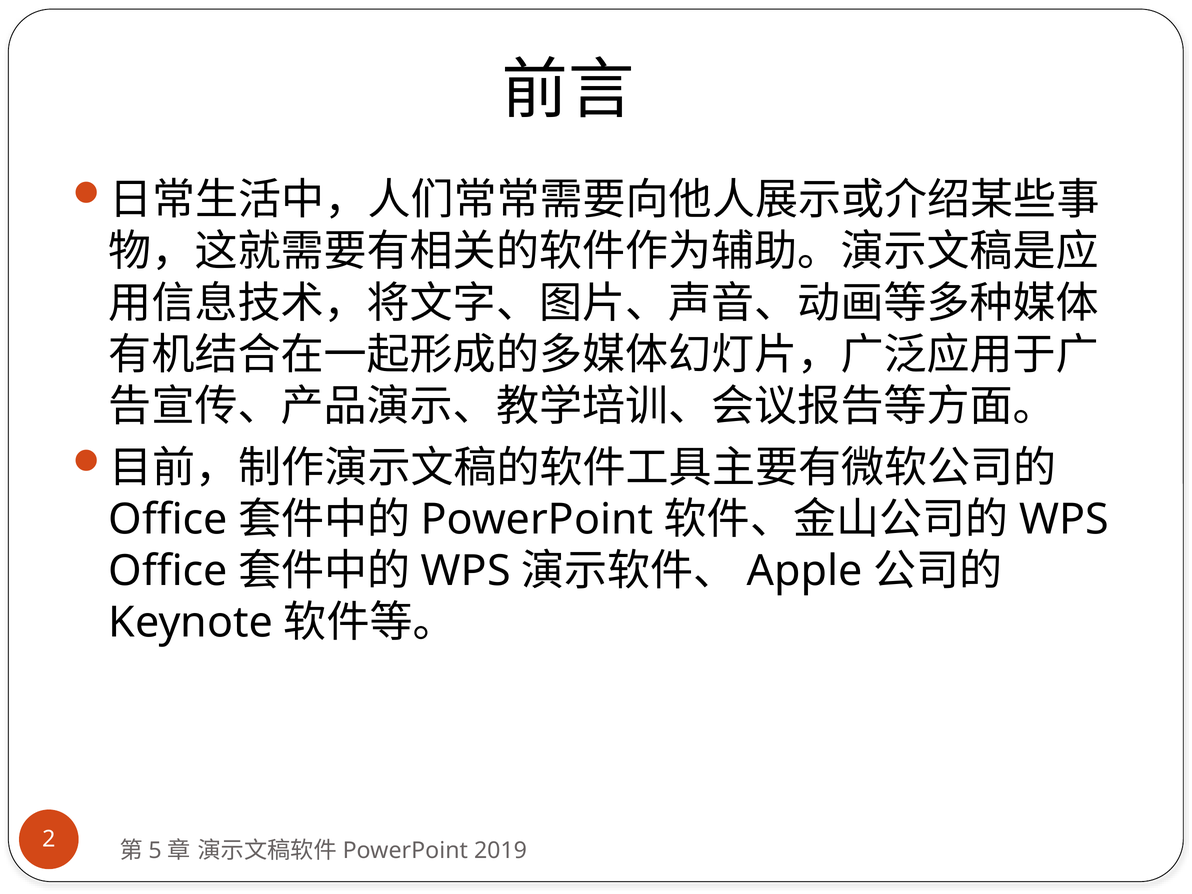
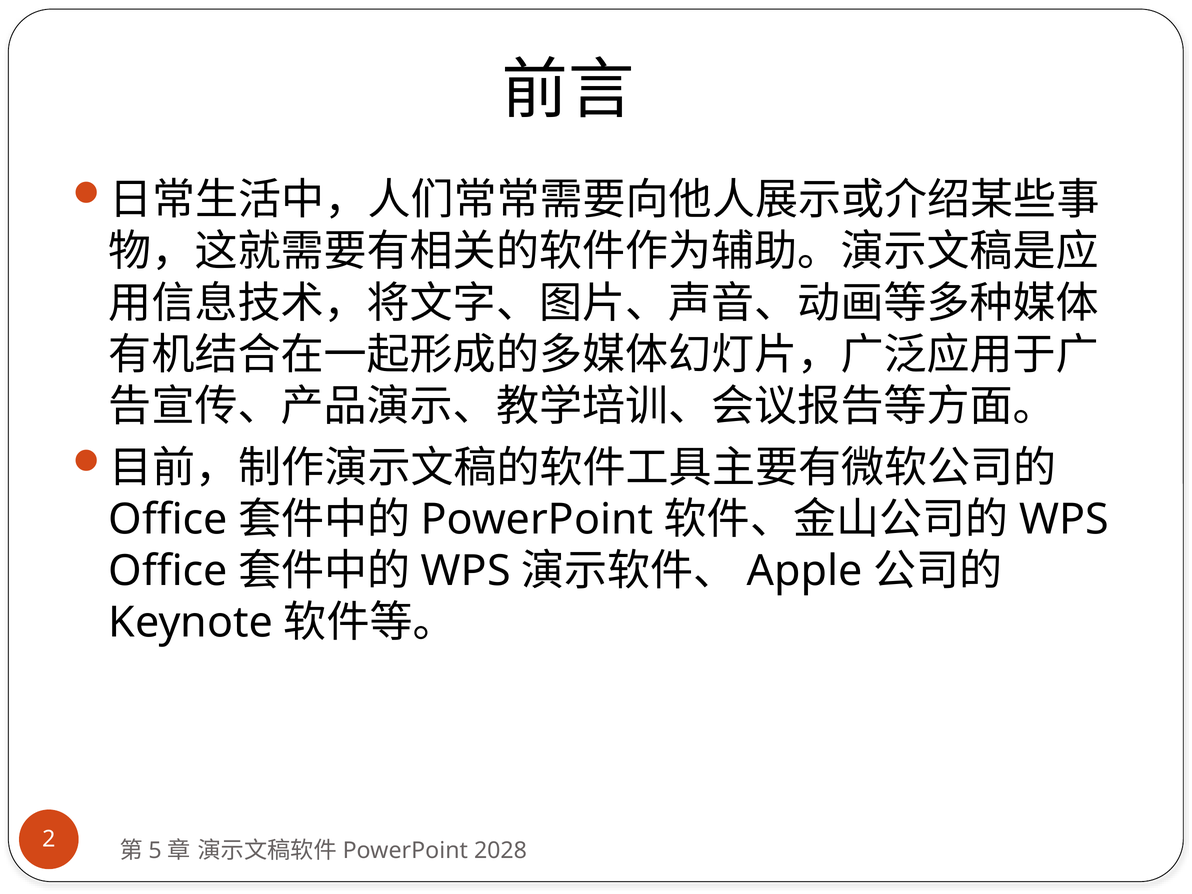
2019: 2019 -> 2028
